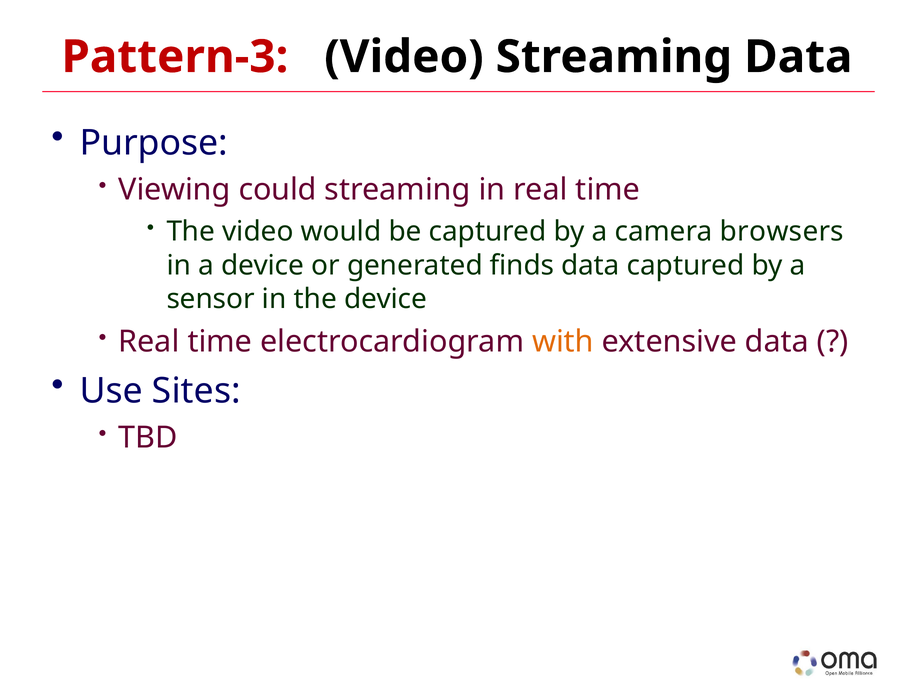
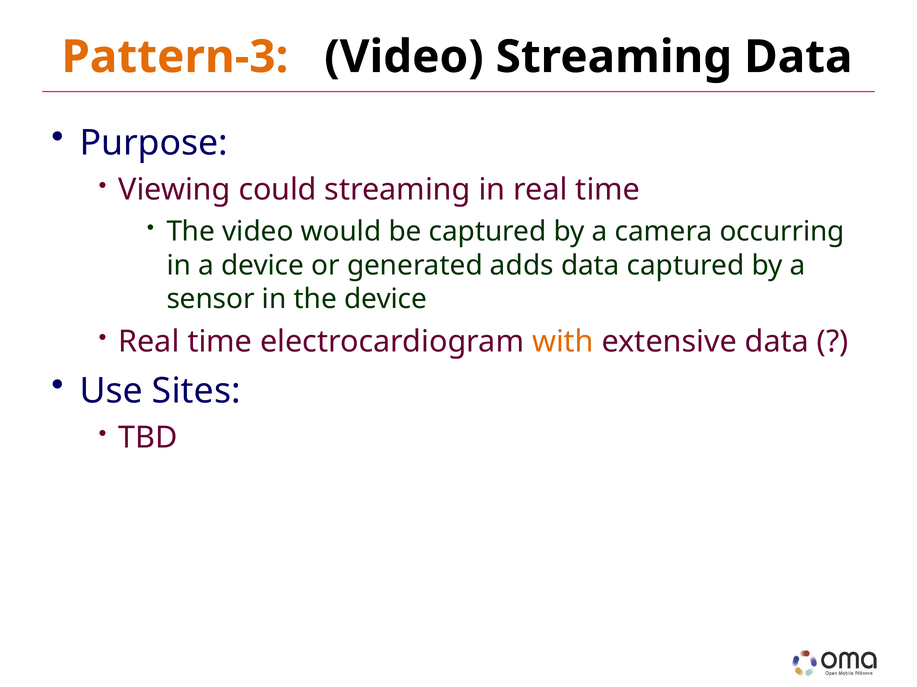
Pattern-3 colour: red -> orange
browsers: browsers -> occurring
finds: finds -> adds
